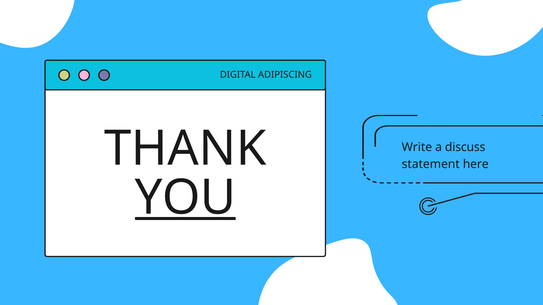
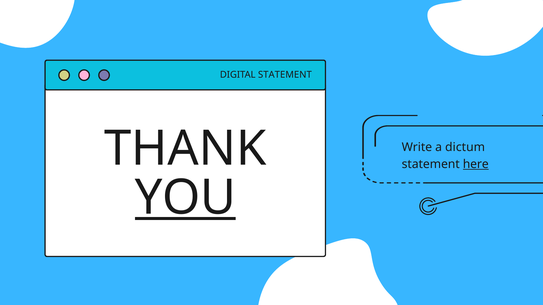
DIGITAL ADIPISCING: ADIPISCING -> STATEMENT
discuss: discuss -> dictum
here underline: none -> present
